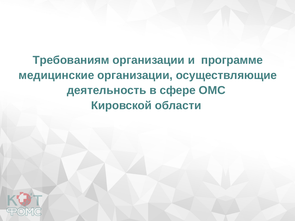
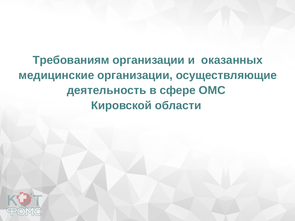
программе: программе -> оказанных
